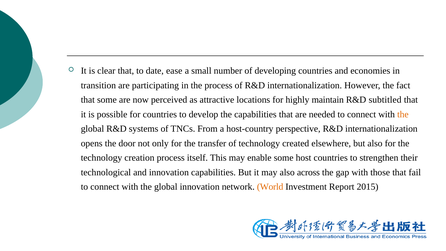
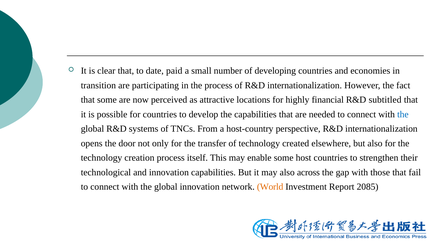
ease: ease -> paid
maintain: maintain -> financial
the at (403, 114) colour: orange -> blue
2015: 2015 -> 2085
